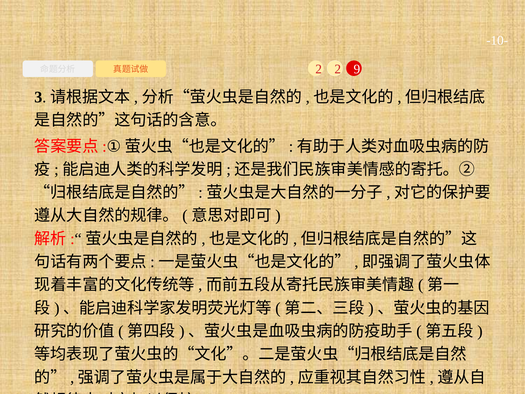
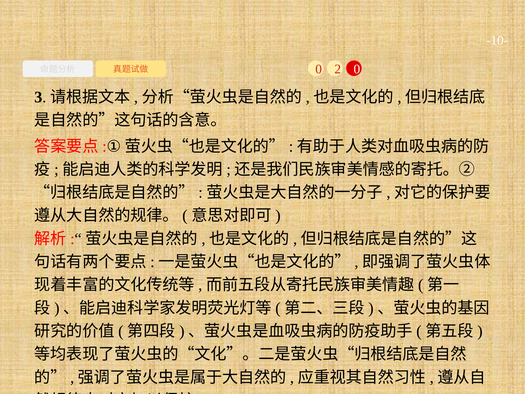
2 at (319, 69): 2 -> 0
2 9: 9 -> 0
